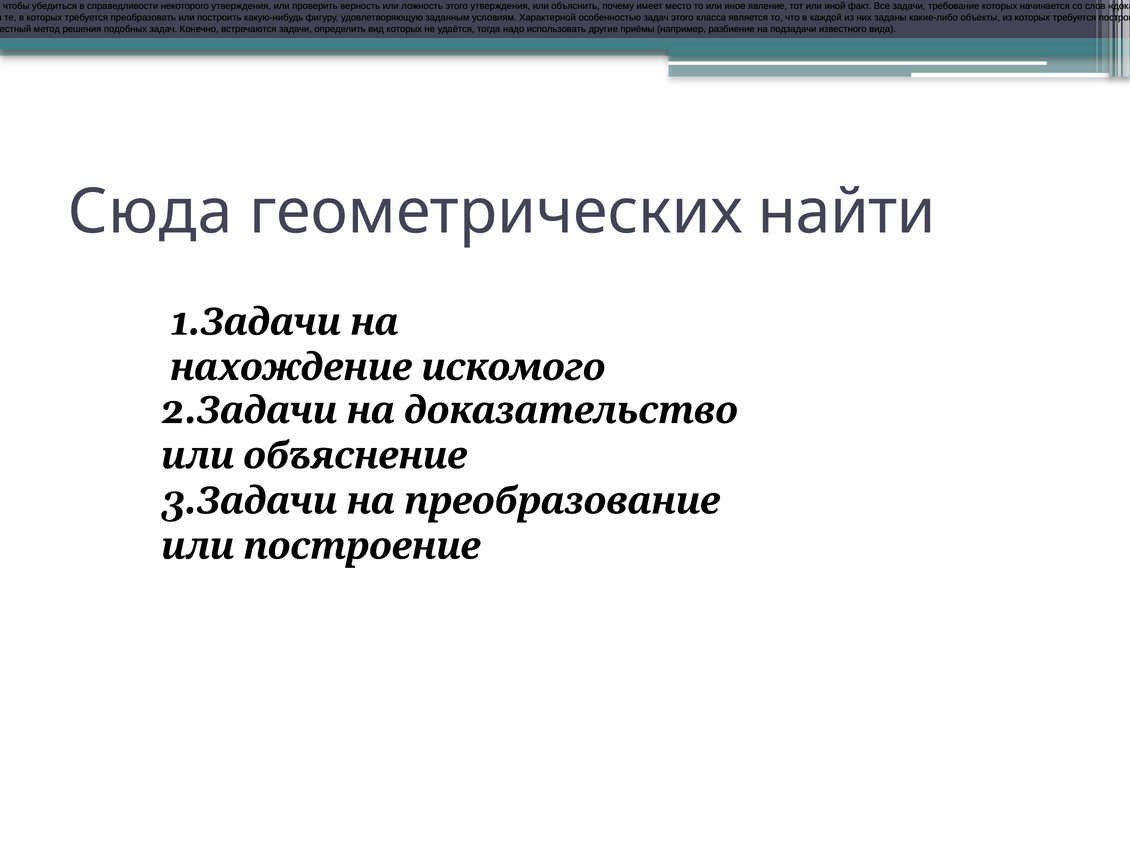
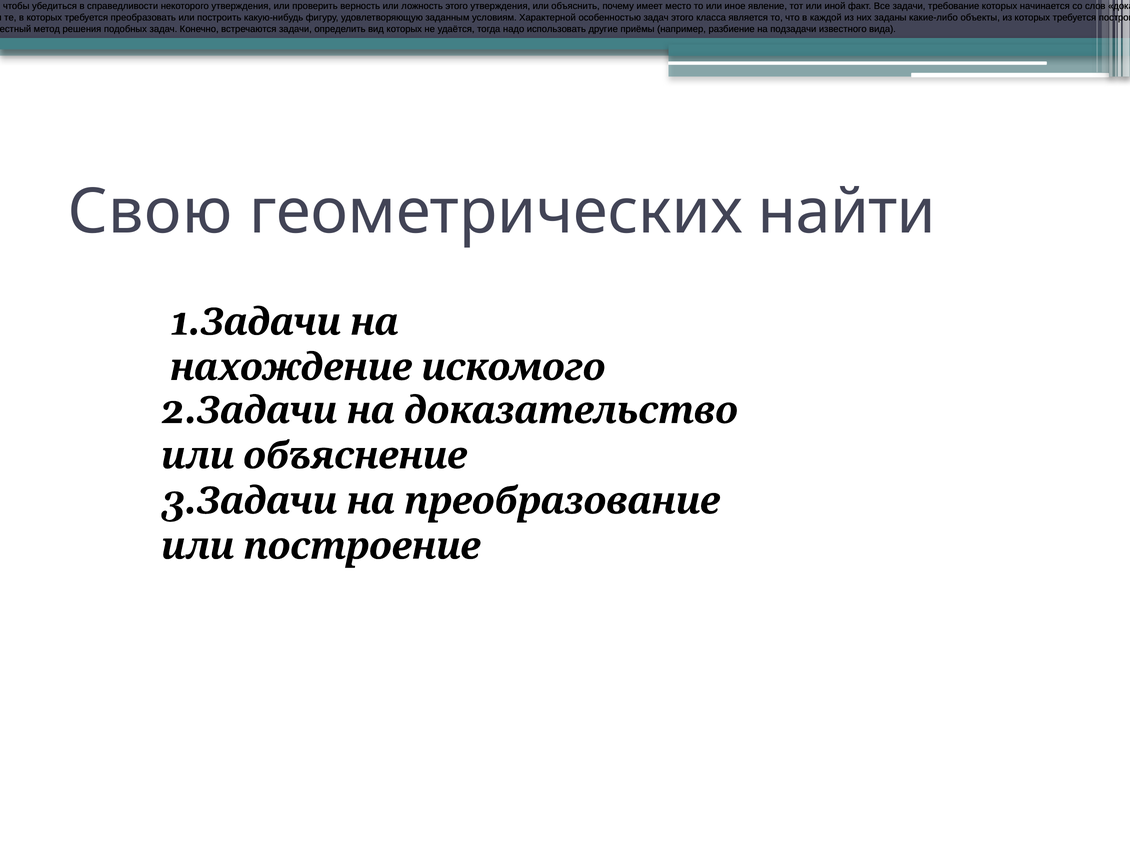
Сюда at (150, 212): Сюда -> Свою
